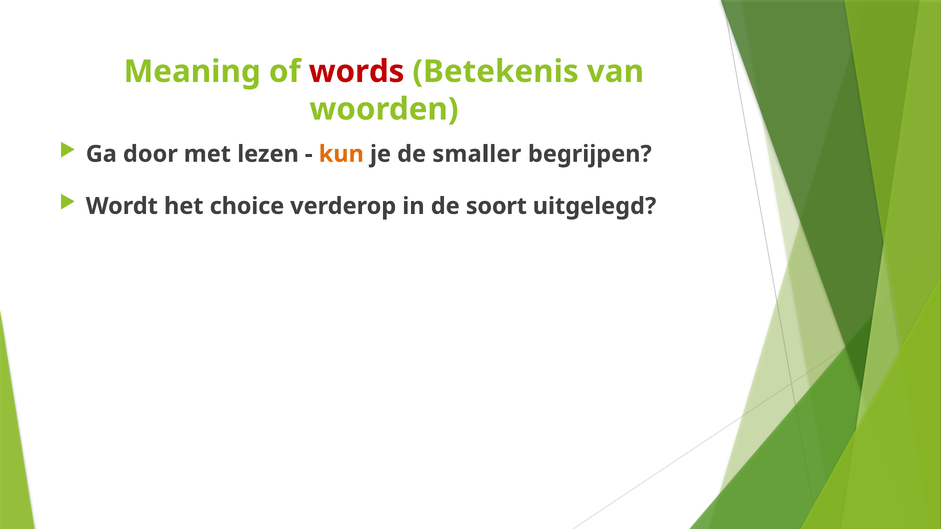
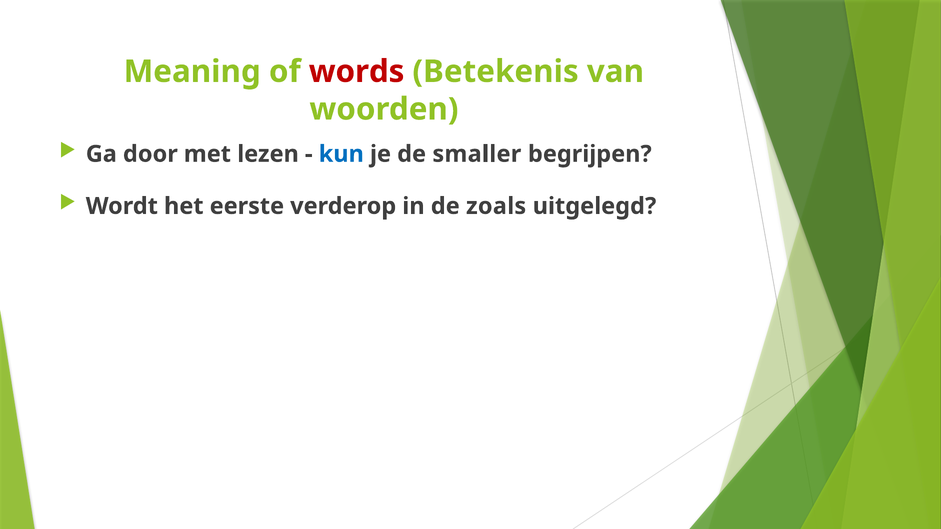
kun colour: orange -> blue
choice: choice -> eerste
soort: soort -> zoals
